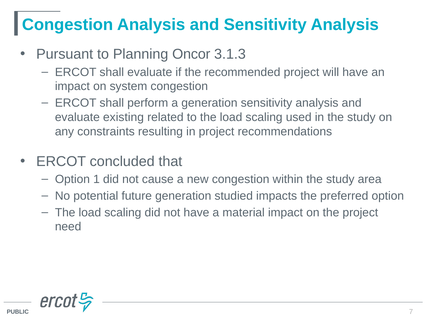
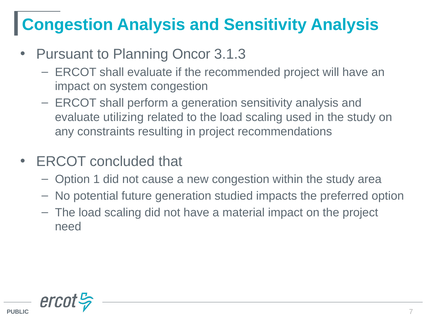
existing: existing -> utilizing
